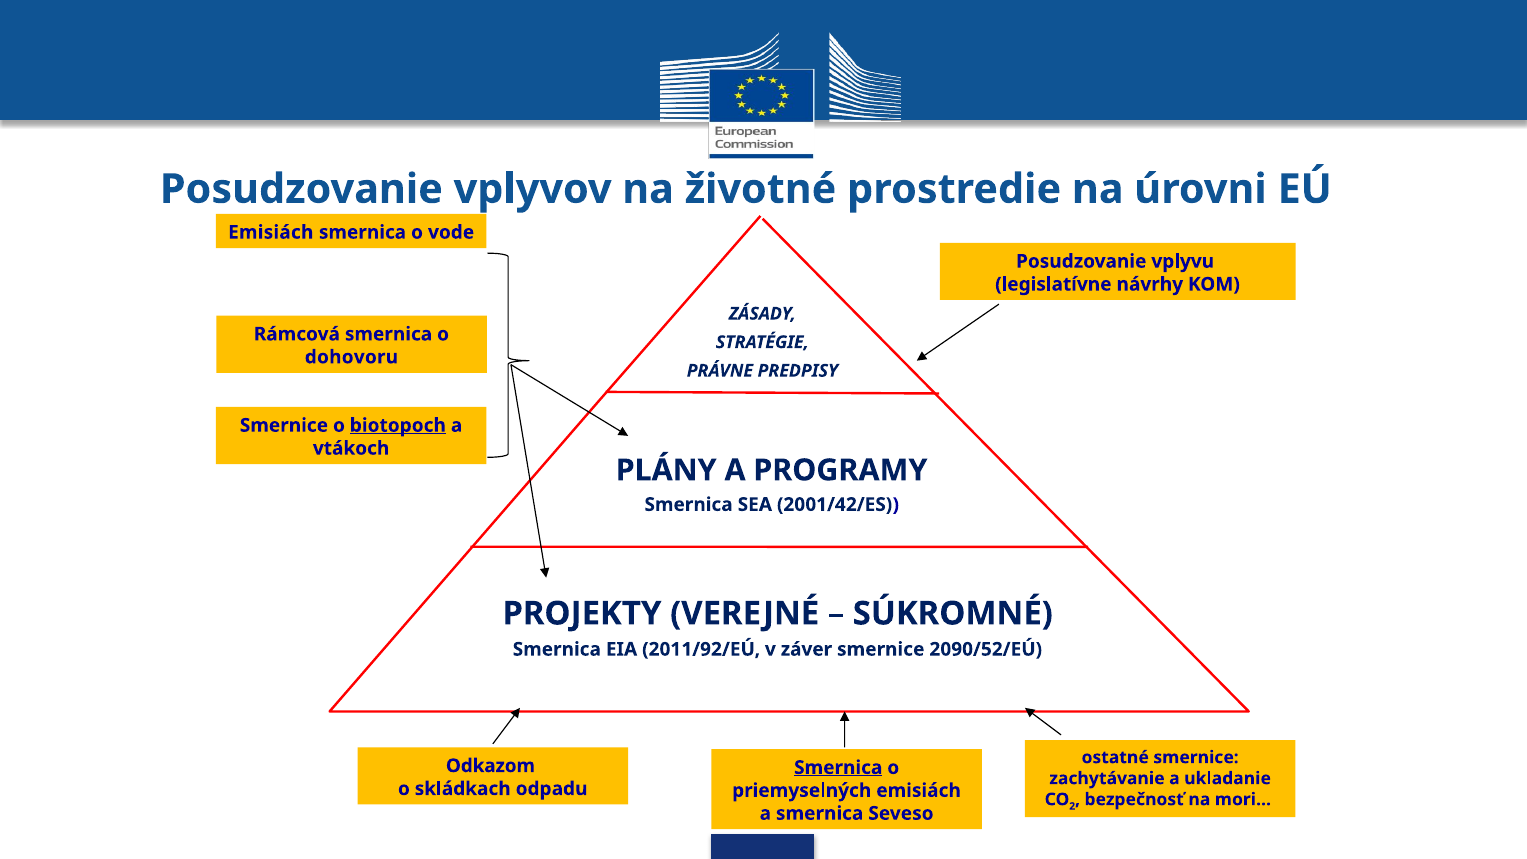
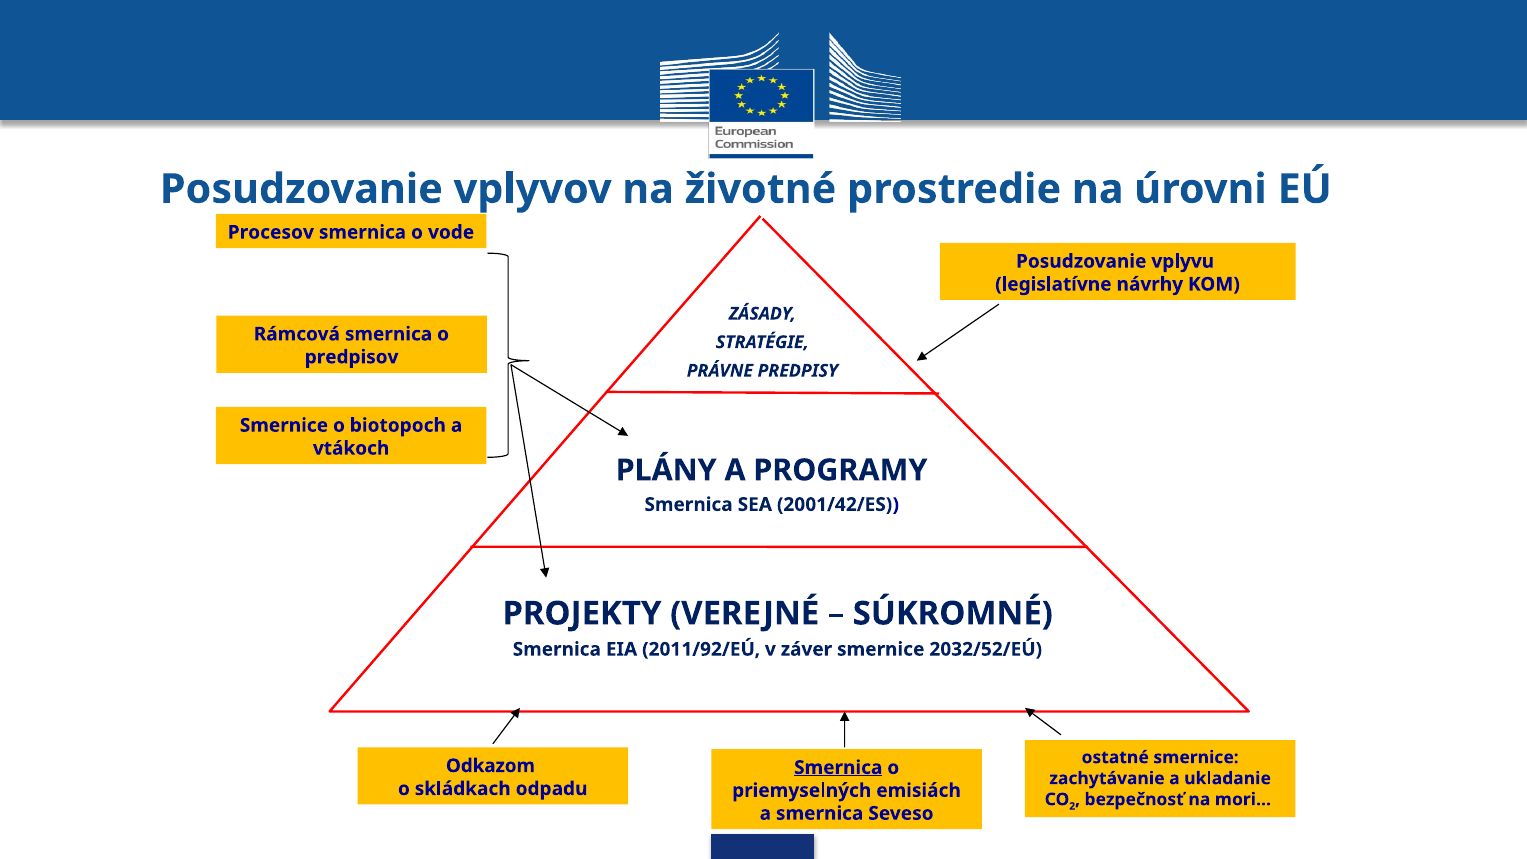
Emisiách at (271, 232): Emisiách -> Procesov
dohovoru: dohovoru -> predpisov
biotopoch underline: present -> none
2090/52/EÚ: 2090/52/EÚ -> 2032/52/EÚ
